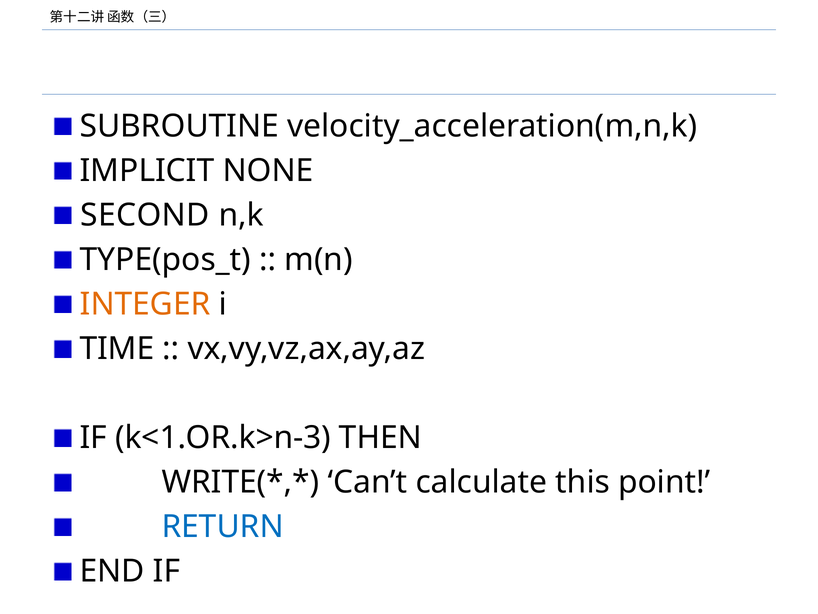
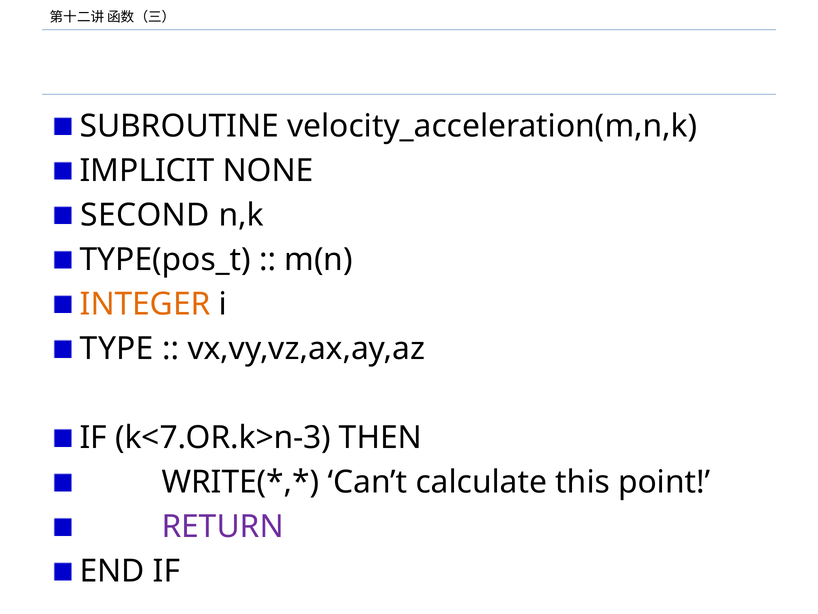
TIME: TIME -> TYPE
k<1.OR.k>n-3: k<1.OR.k>n-3 -> k<7.OR.k>n-3
RETURN colour: blue -> purple
